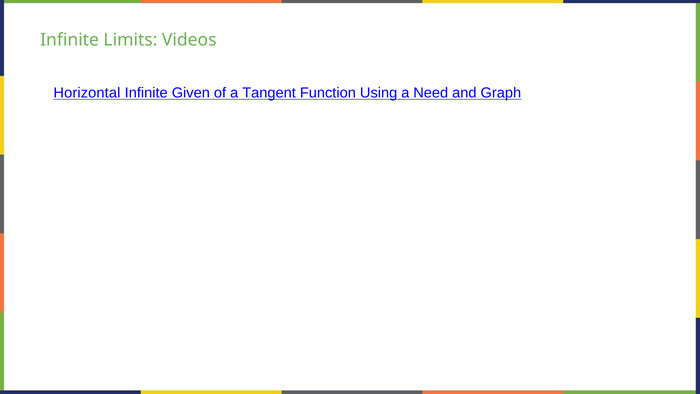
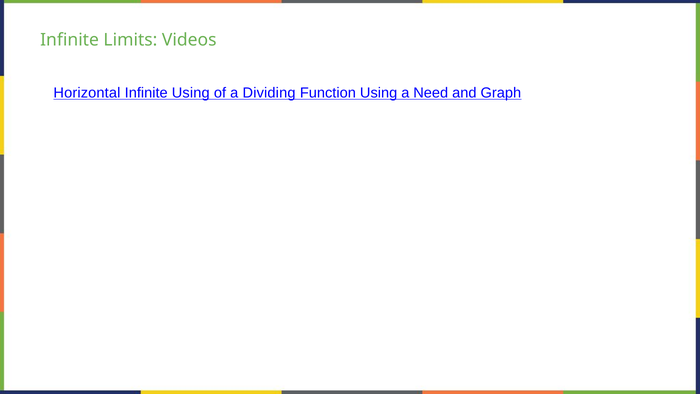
Infinite Given: Given -> Using
Tangent: Tangent -> Dividing
